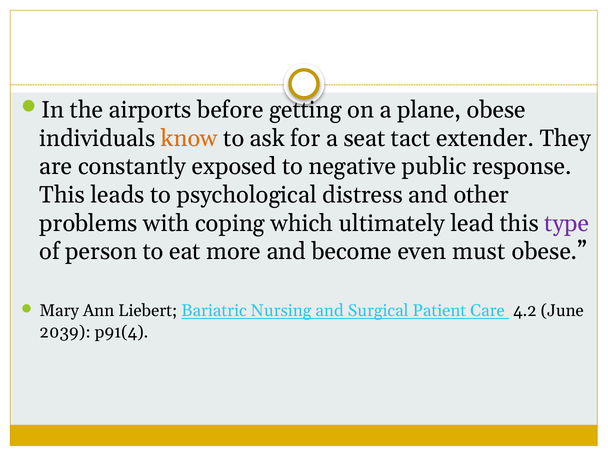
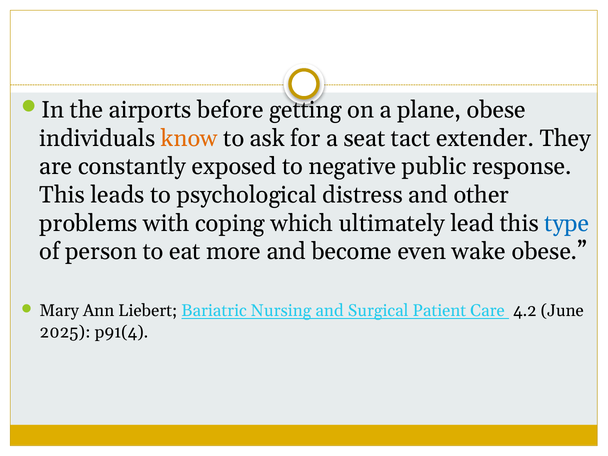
type colour: purple -> blue
must: must -> wake
2039: 2039 -> 2025
